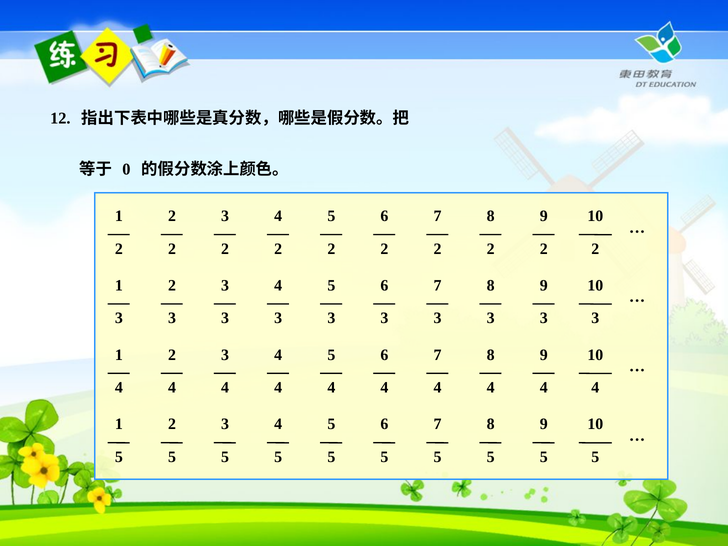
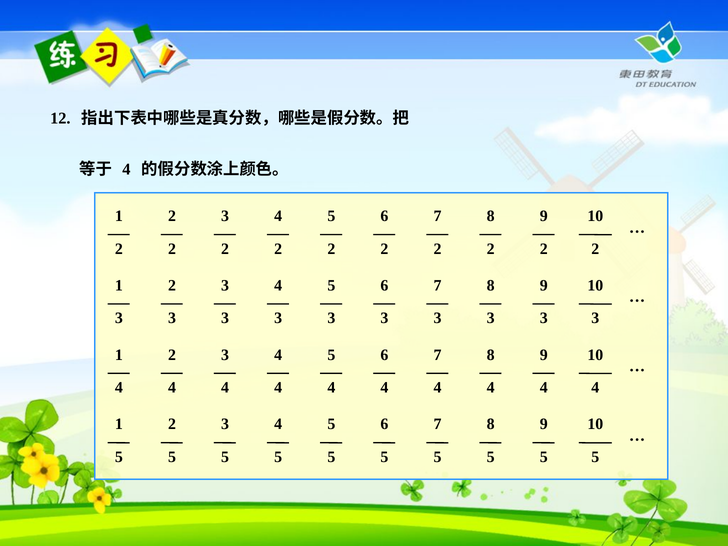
0 at (126, 169): 0 -> 4
